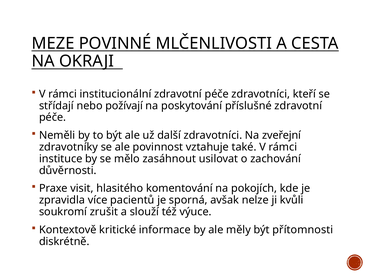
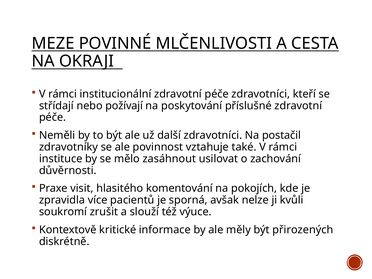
zveřejní: zveřejní -> postačil
přítomnosti: přítomnosti -> přirozených
